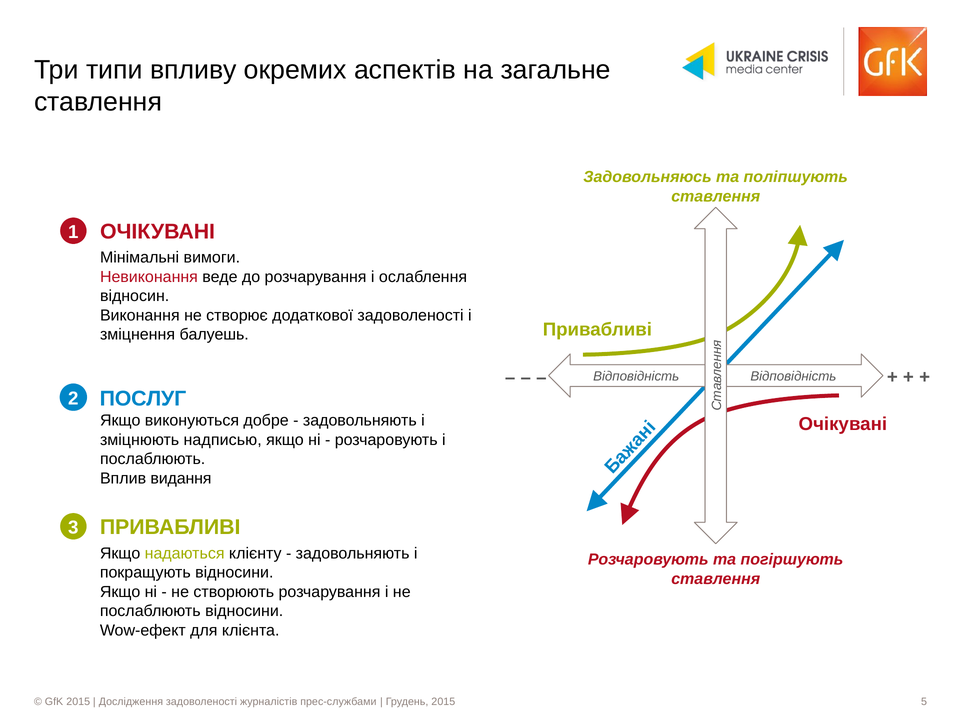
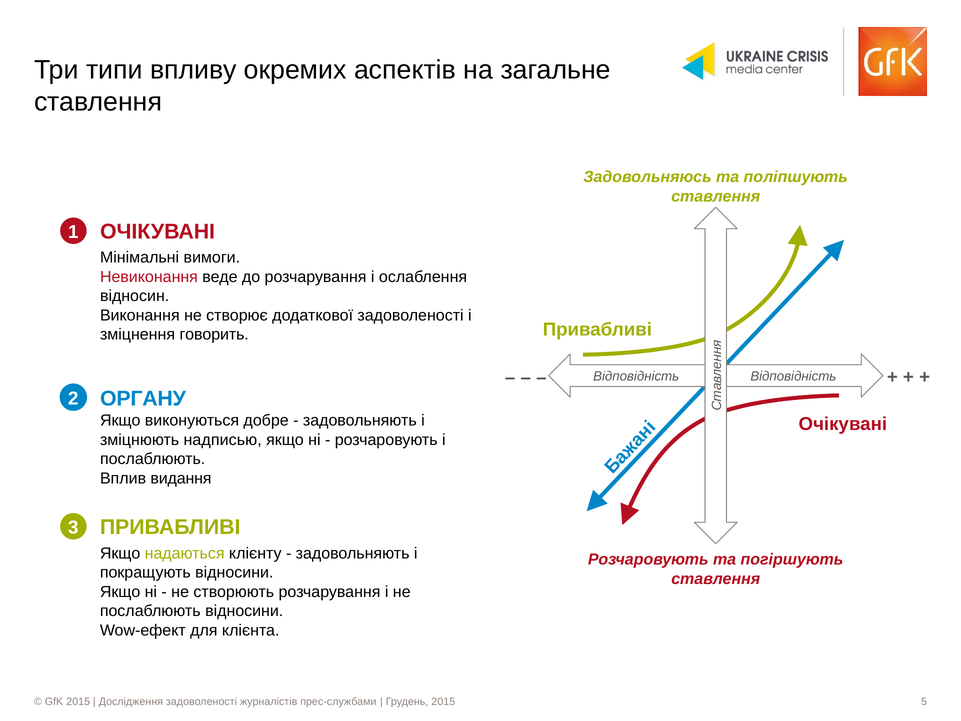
балуешь: балуешь -> говорить
ПОСЛУГ: ПОСЛУГ -> ОРГАНУ
